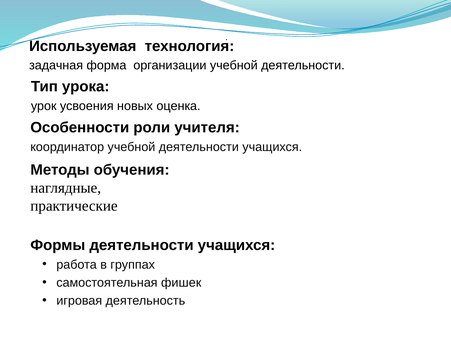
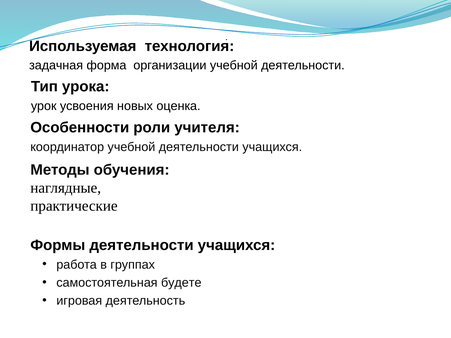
фишек: фишек -> будете
